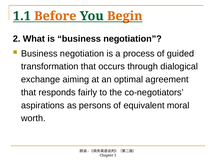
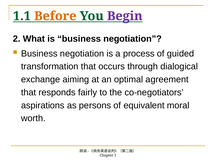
Begin colour: orange -> purple
